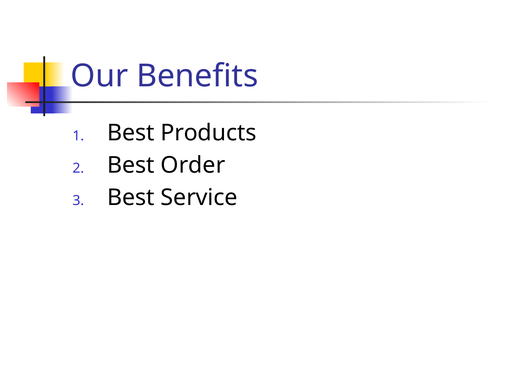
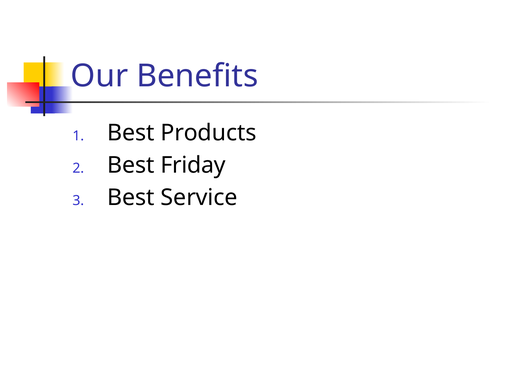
Order: Order -> Friday
